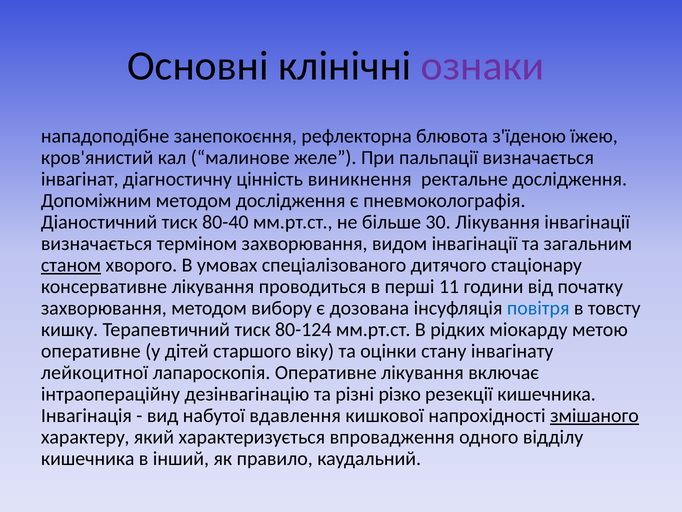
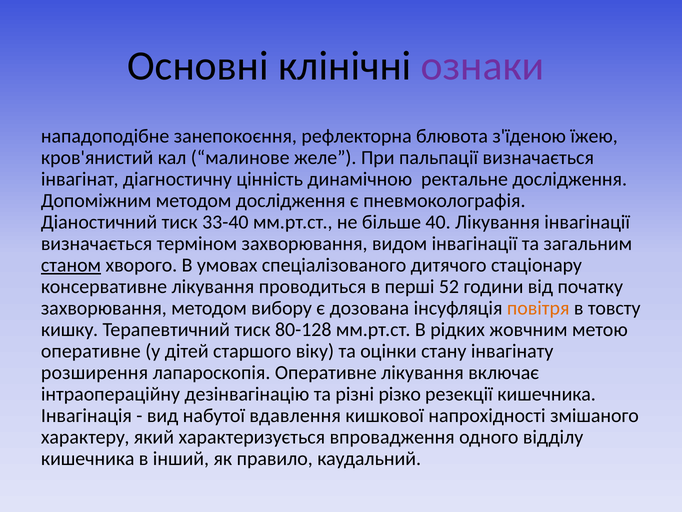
виникнення: виникнення -> динамічною
80-40: 80-40 -> 33-40
30: 30 -> 40
11: 11 -> 52
повітря colour: blue -> orange
80-124: 80-124 -> 80-128
міокарду: міокарду -> жовчним
лейкоцитної: лейкоцитної -> розширення
змішаного underline: present -> none
